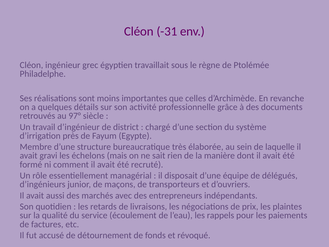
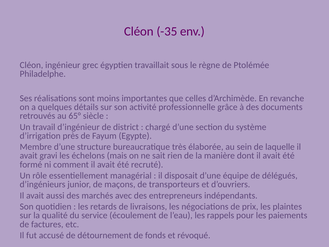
-31: -31 -> -35
97°: 97° -> 65°
